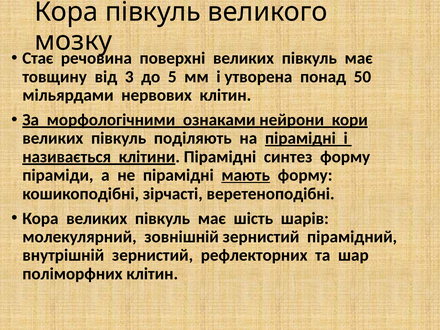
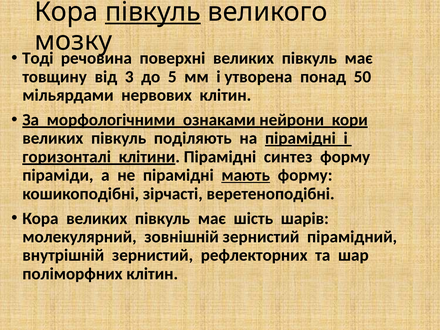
півкуль at (153, 12) underline: none -> present
Стає: Стає -> Тоді
називається: називається -> горизонталі
